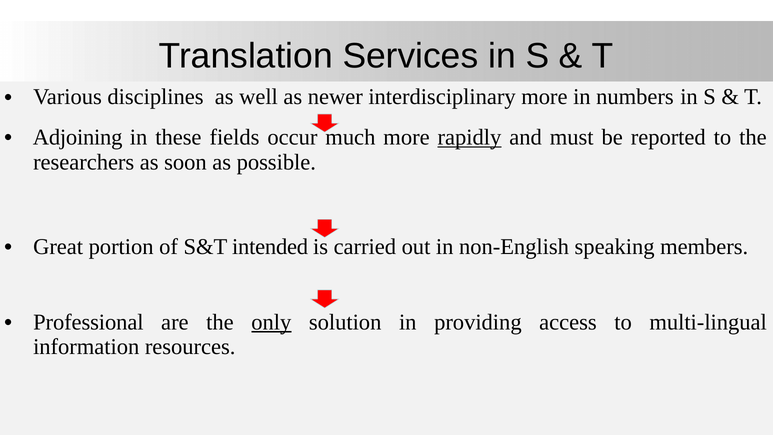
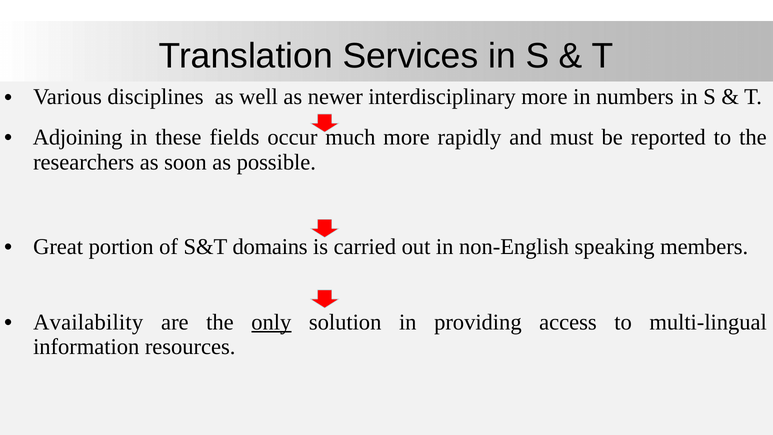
rapidly underline: present -> none
intended: intended -> domains
Professional: Professional -> Availability
